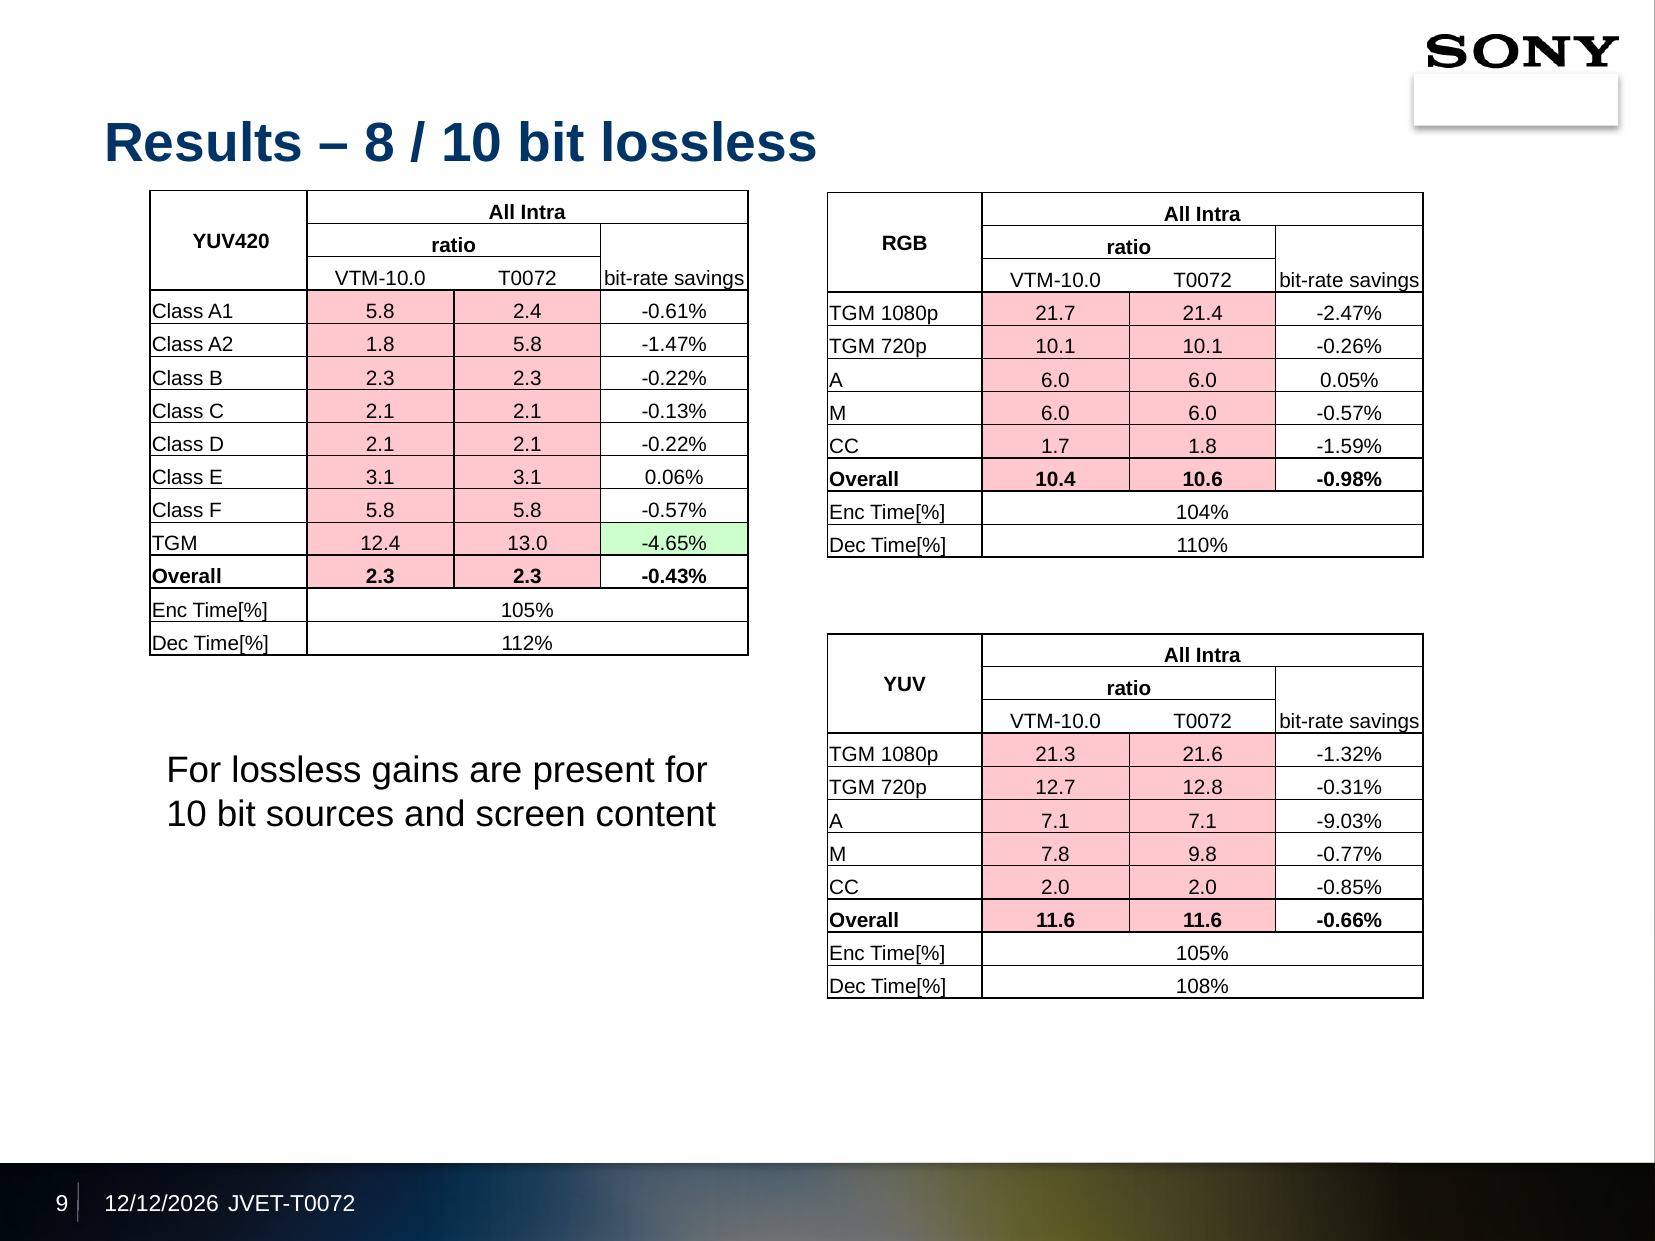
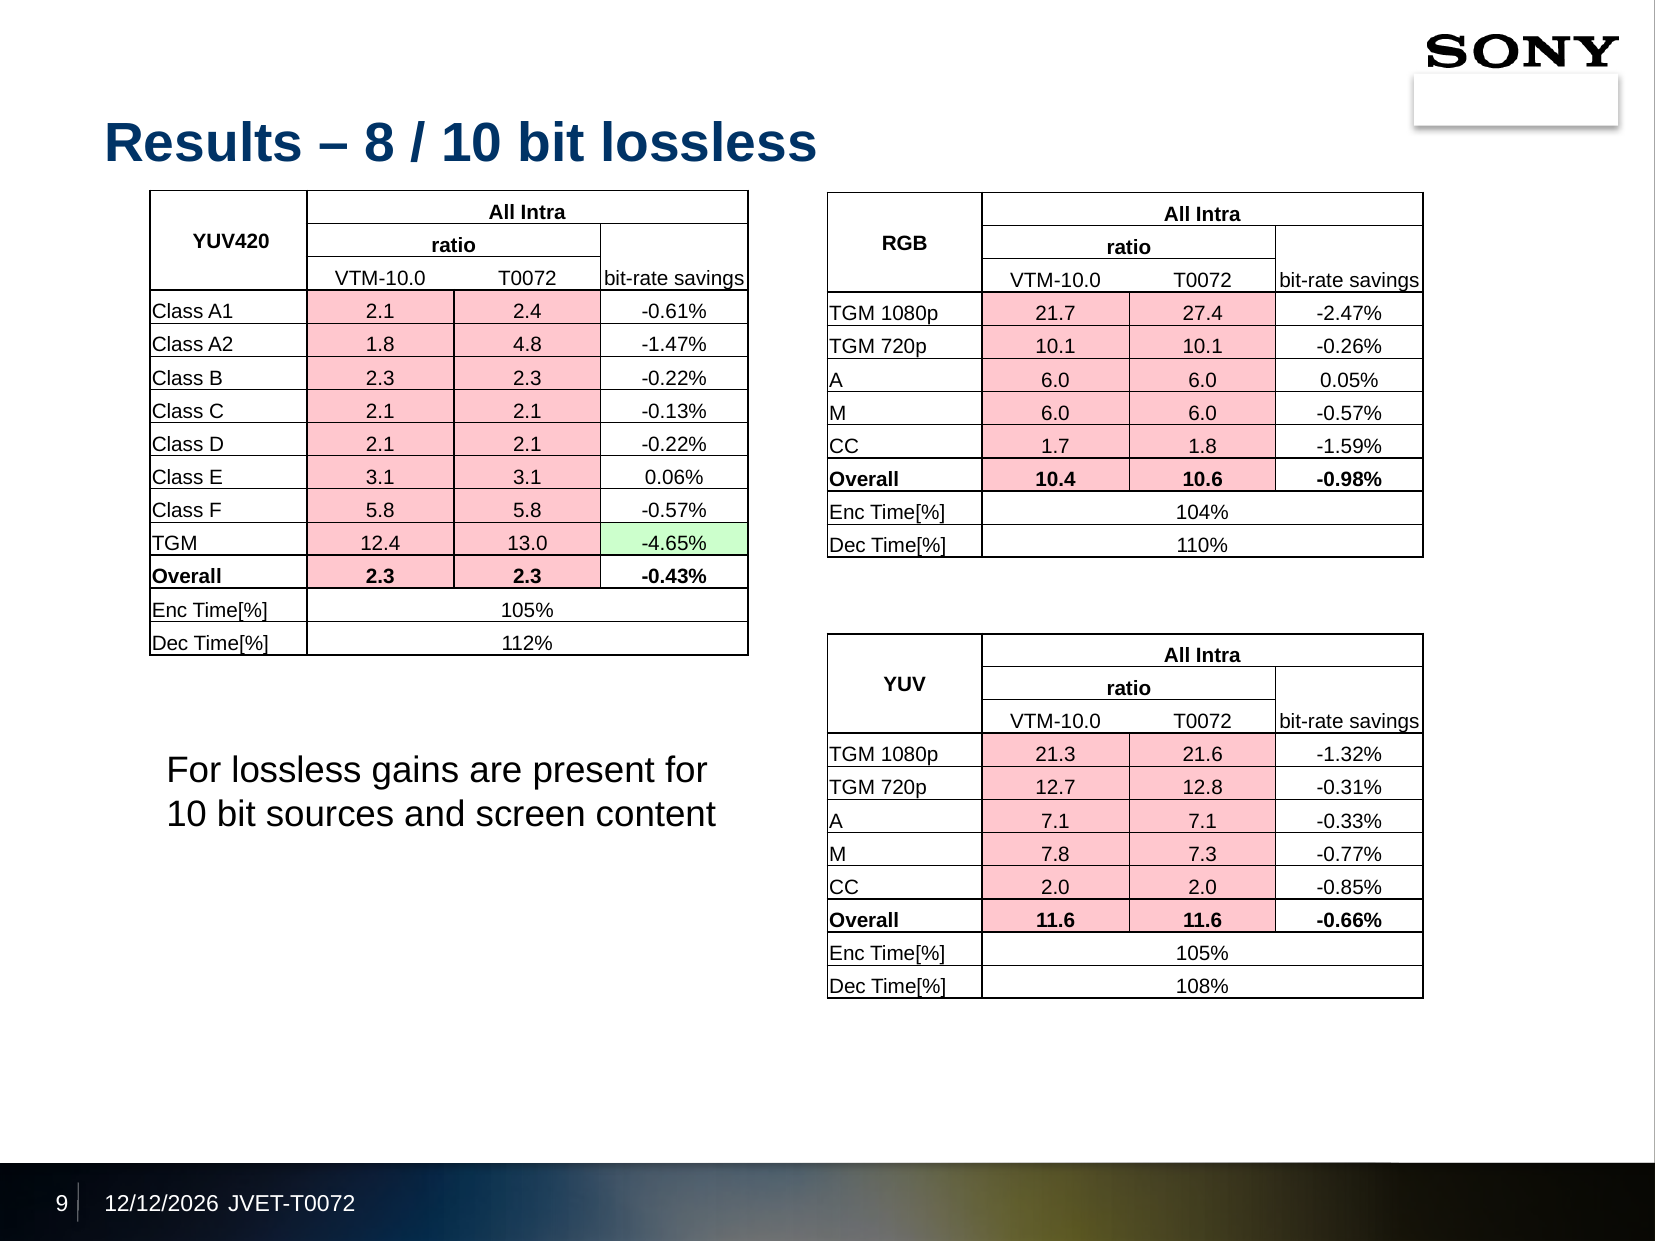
A1 5.8: 5.8 -> 2.1
21.4: 21.4 -> 27.4
1.8 5.8: 5.8 -> 4.8
-9.03%: -9.03% -> -0.33%
9.8: 9.8 -> 7.3
